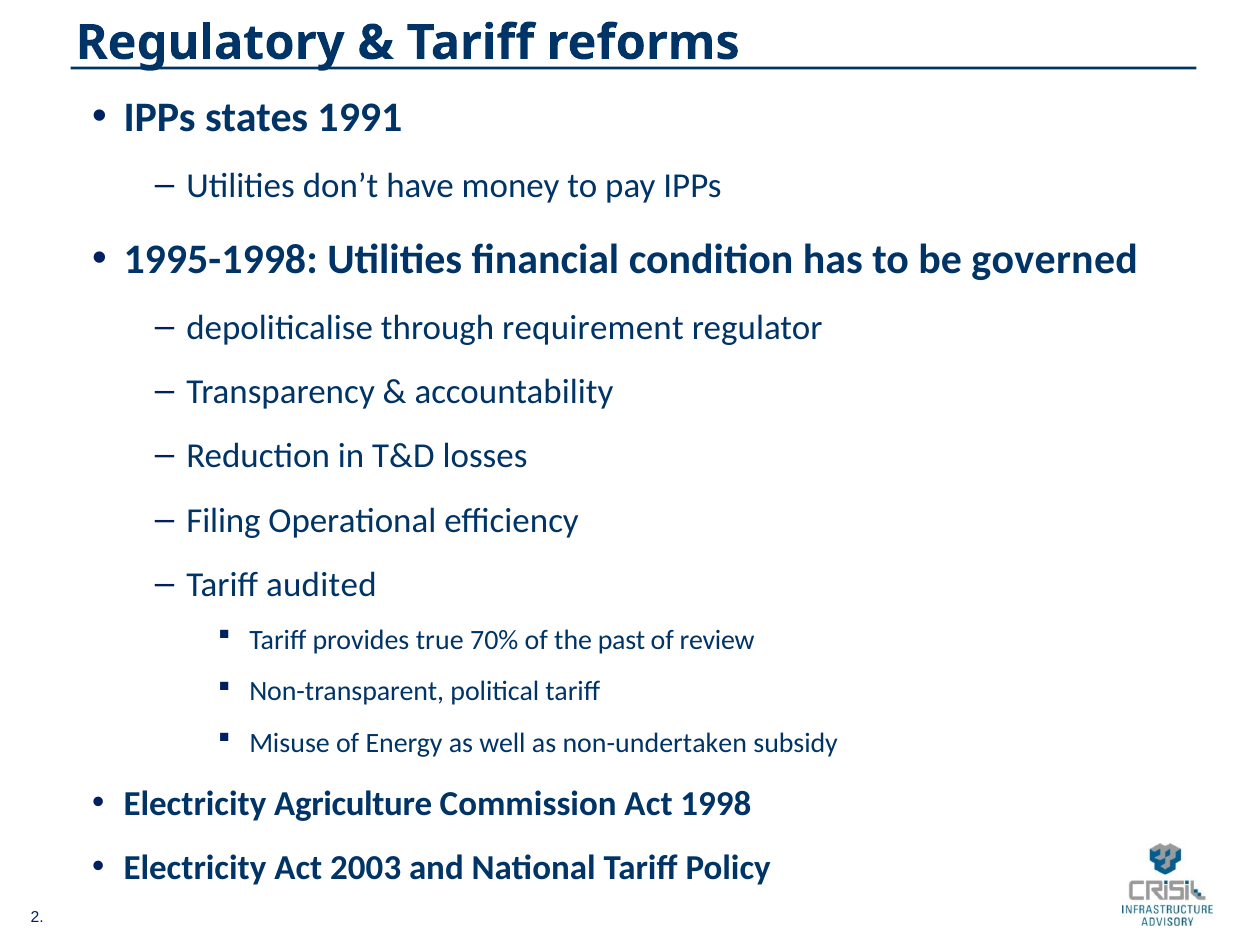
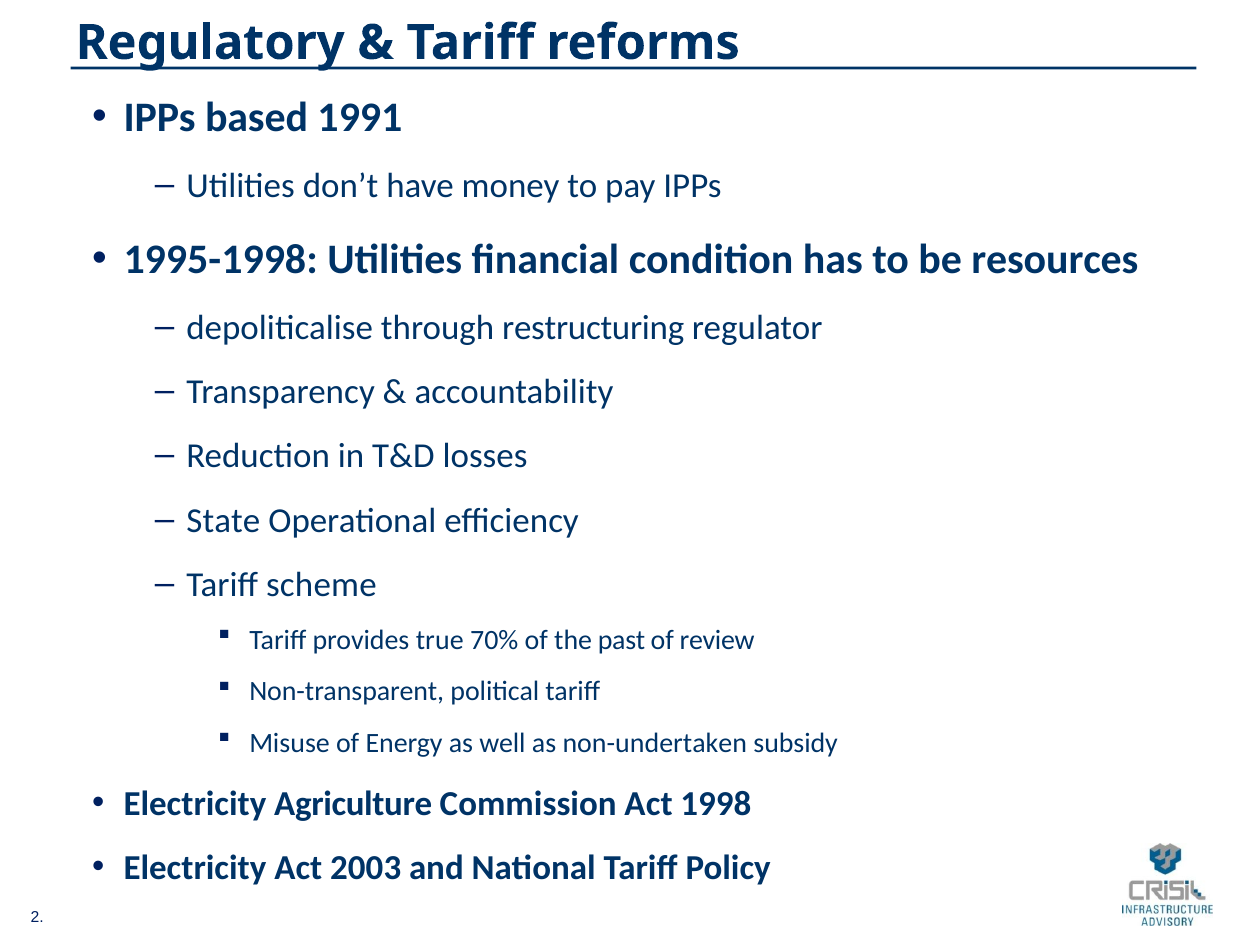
states: states -> based
governed: governed -> resources
requirement: requirement -> restructuring
Filing: Filing -> State
audited: audited -> scheme
